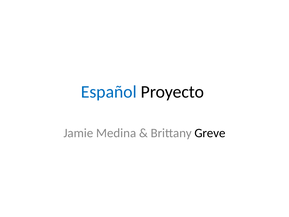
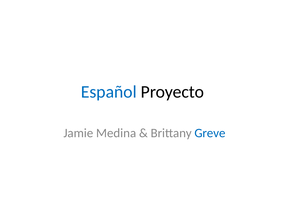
Greve colour: black -> blue
